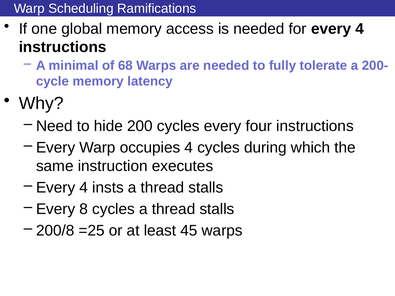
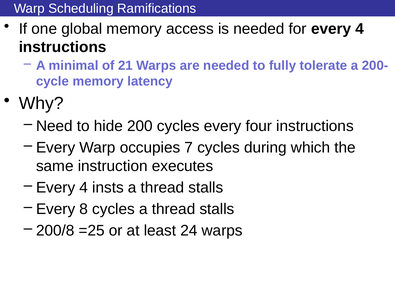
68: 68 -> 21
occupies 4: 4 -> 7
45: 45 -> 24
